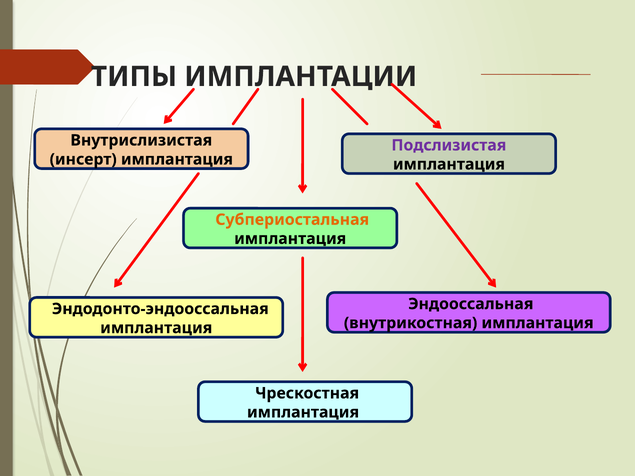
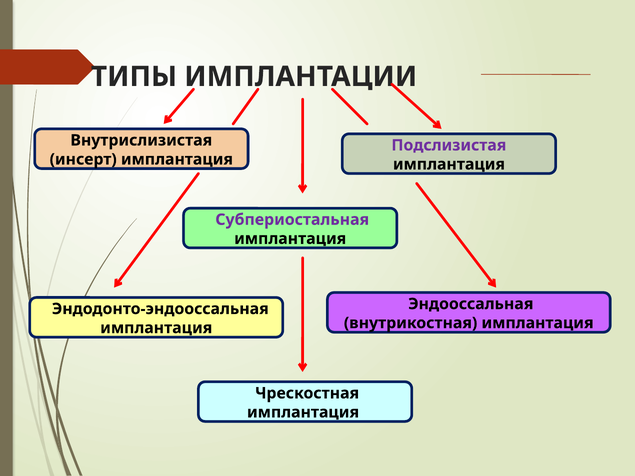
Субпериостальная colour: orange -> purple
